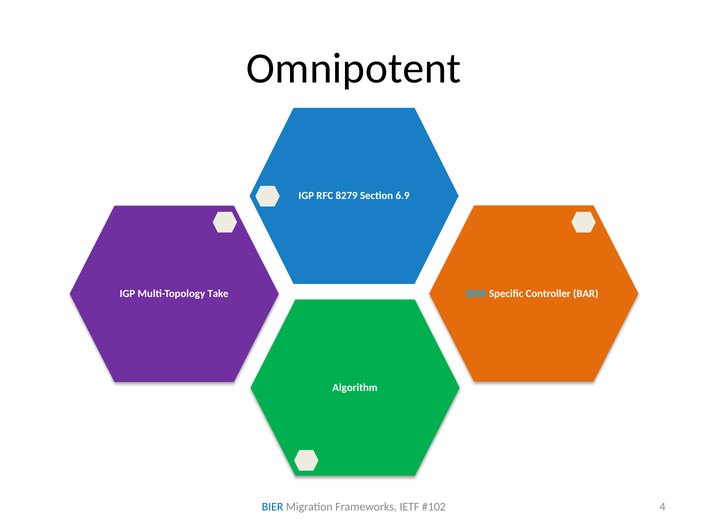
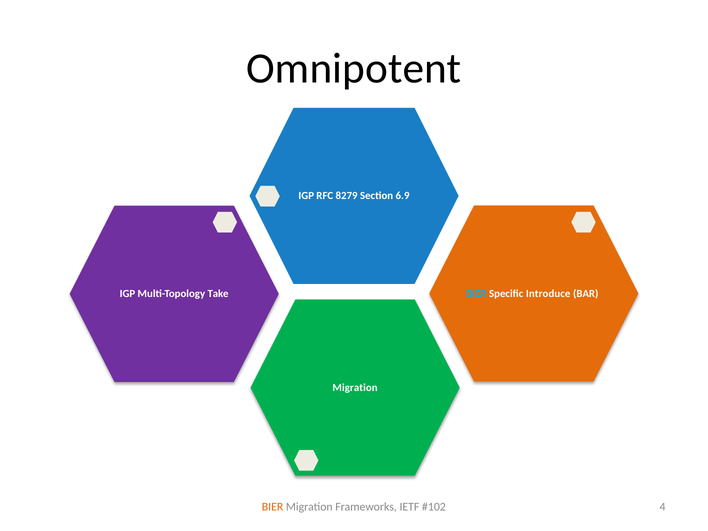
Controller: Controller -> Introduce
Algorithm at (355, 388): Algorithm -> Migration
BIER at (273, 507) colour: blue -> orange
